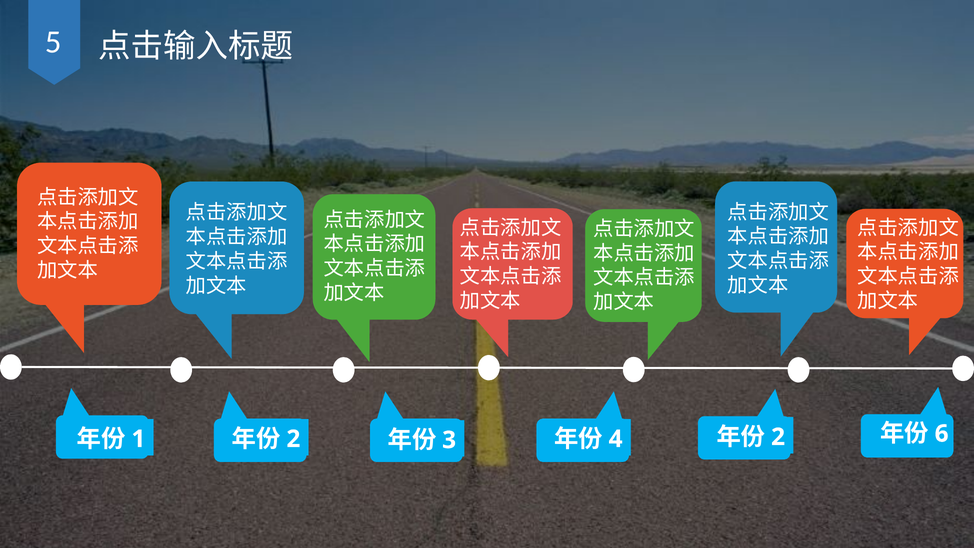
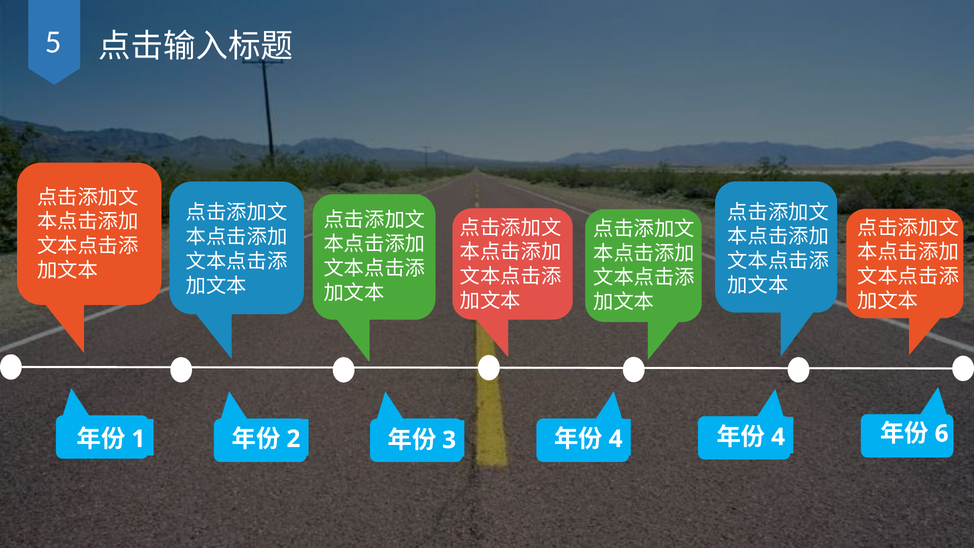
2 at (778, 437): 2 -> 4
